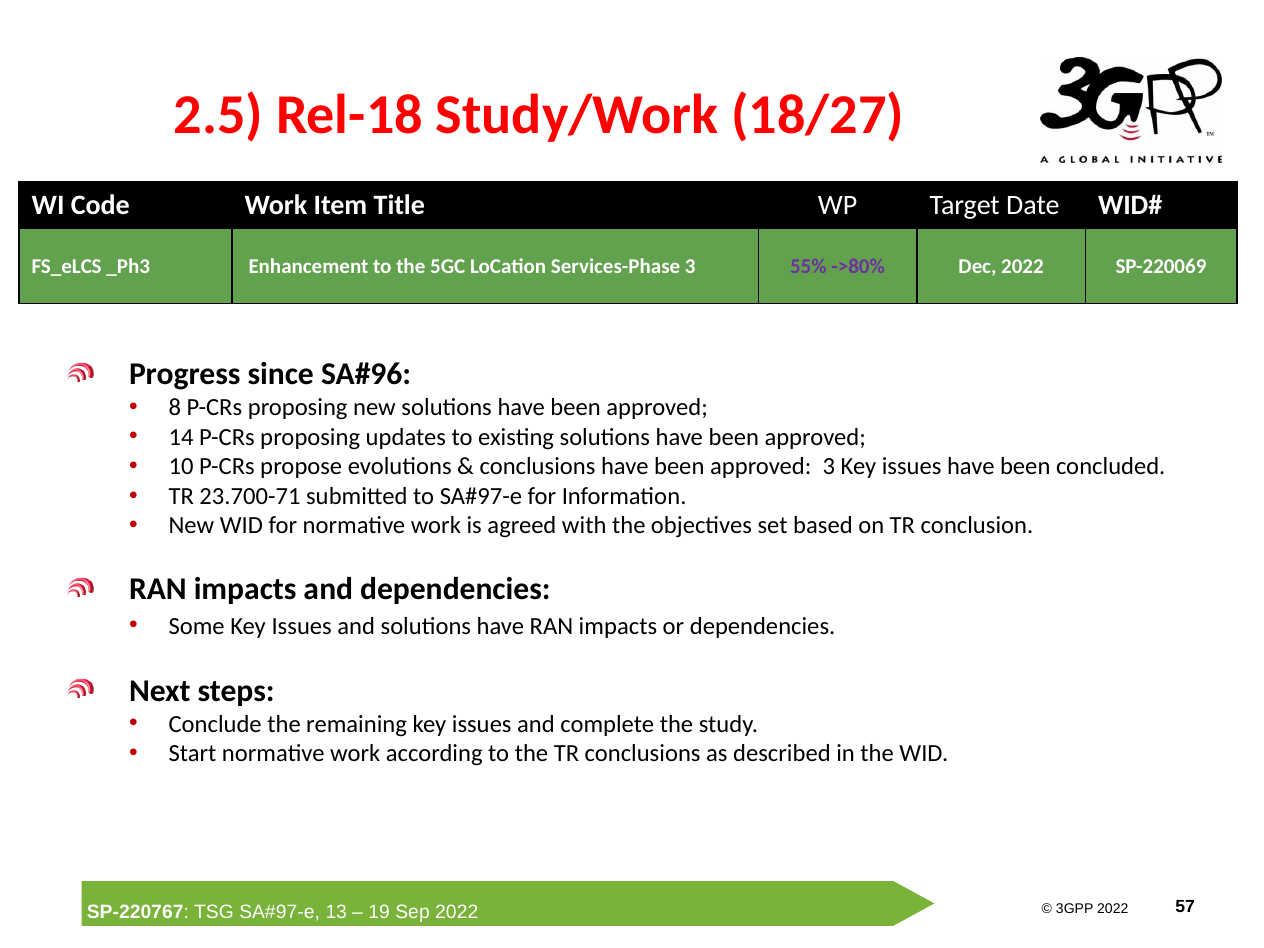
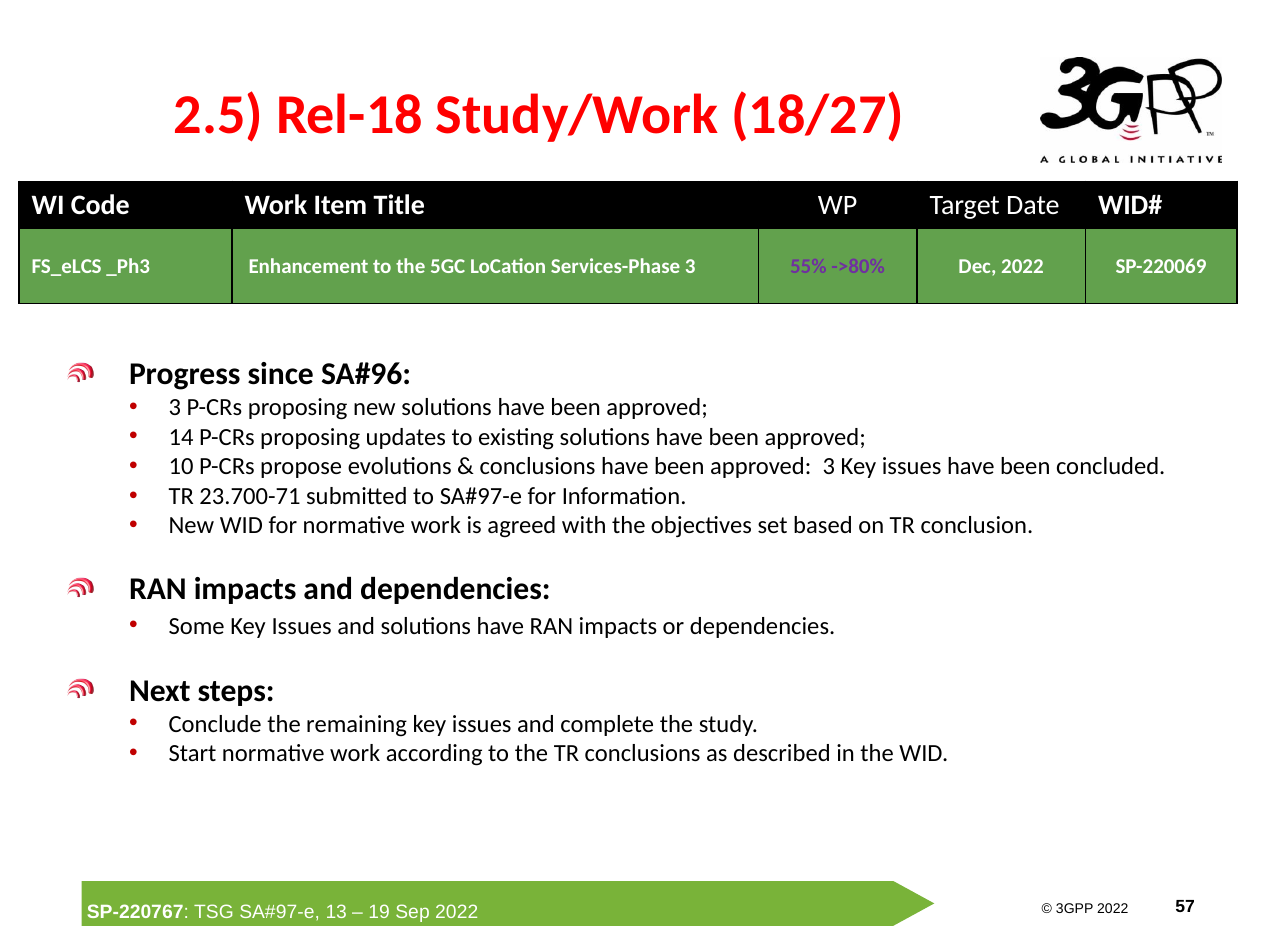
8 at (175, 408): 8 -> 3
